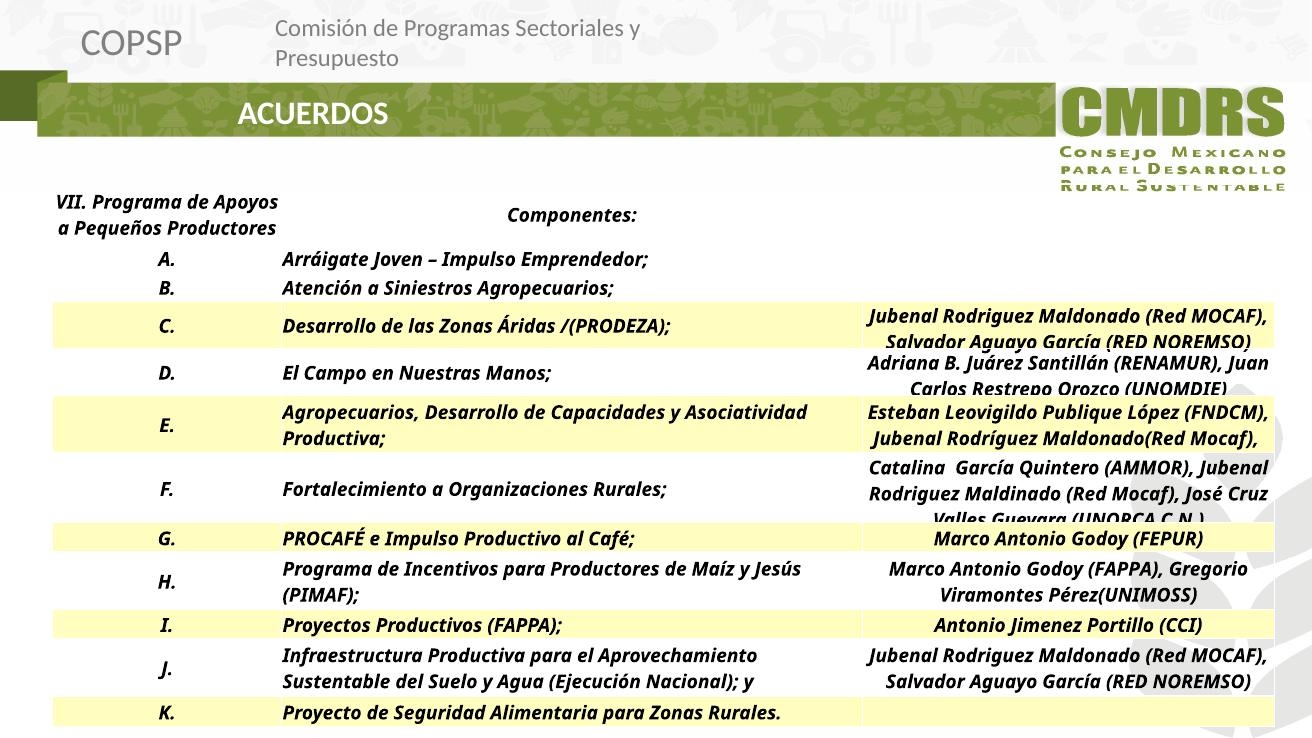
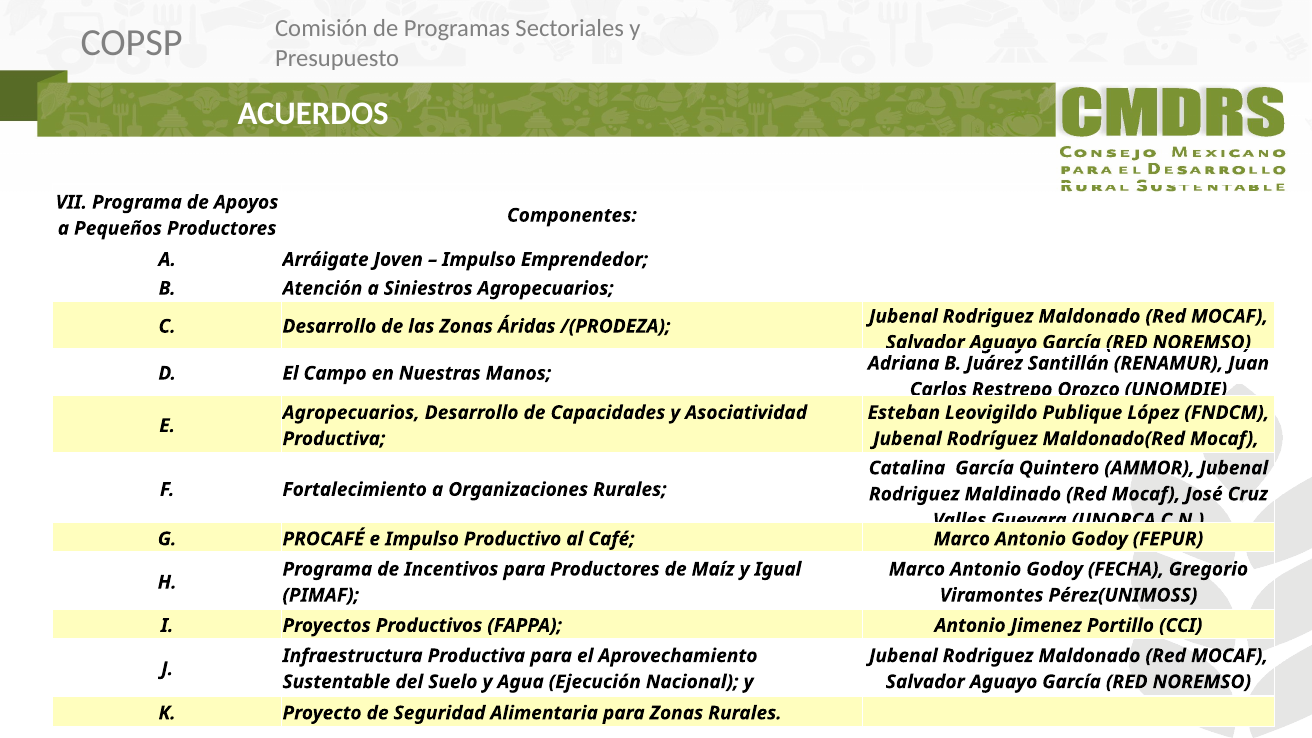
Jesús: Jesús -> Igual
Godoy FAPPA: FAPPA -> FECHA
